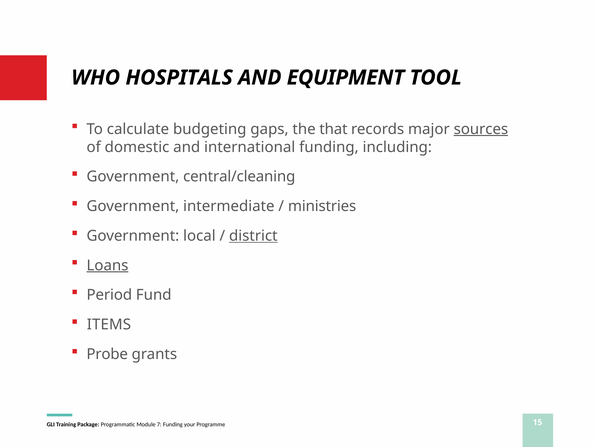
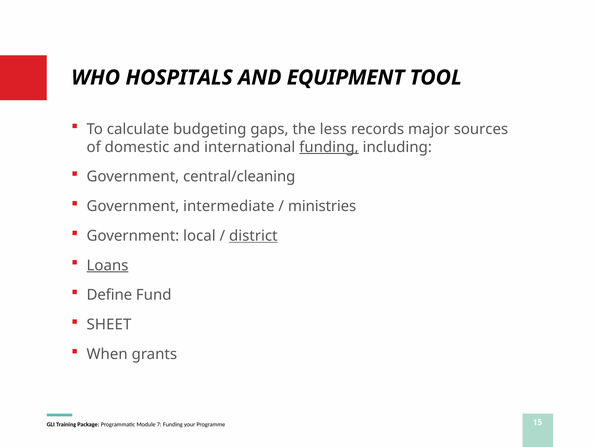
that: that -> less
sources underline: present -> none
funding at (329, 147) underline: none -> present
Period: Period -> Define
ITEMS: ITEMS -> SHEET
Probe: Probe -> When
